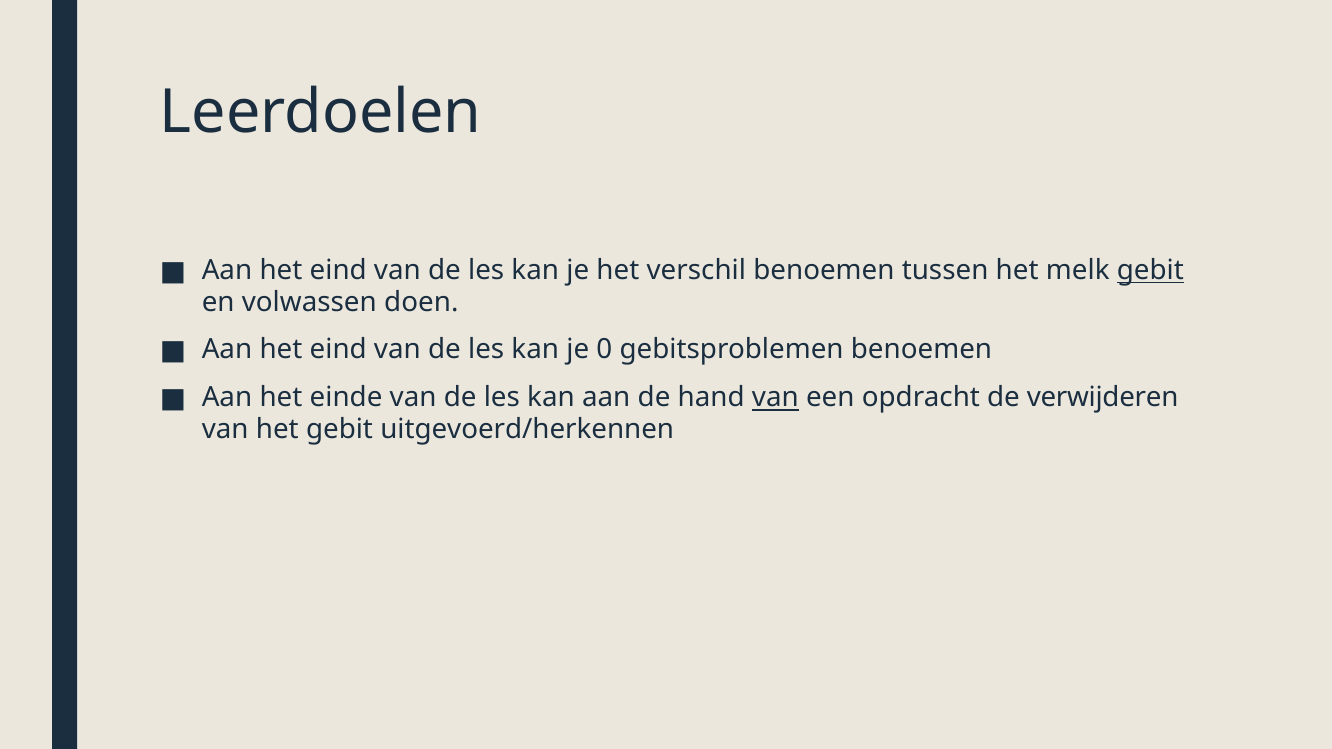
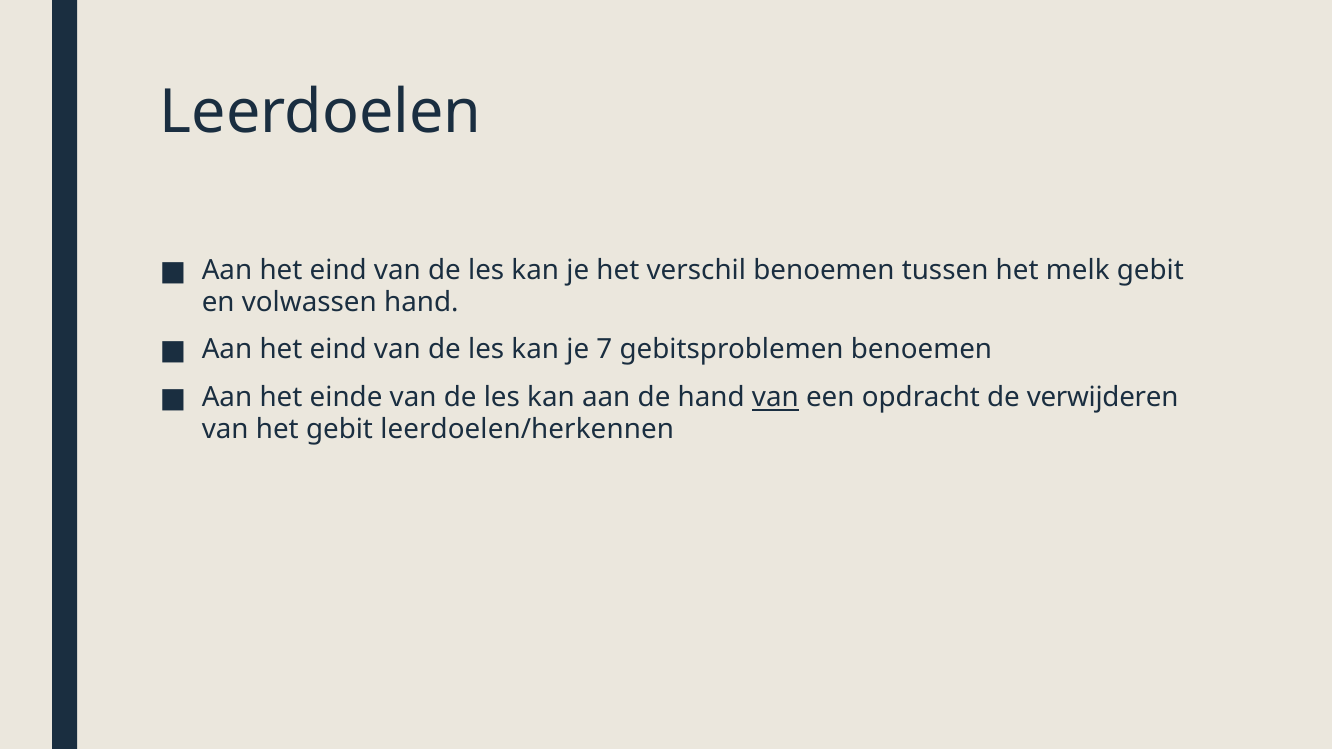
gebit at (1150, 271) underline: present -> none
volwassen doen: doen -> hand
0: 0 -> 7
uitgevoerd/herkennen: uitgevoerd/herkennen -> leerdoelen/herkennen
